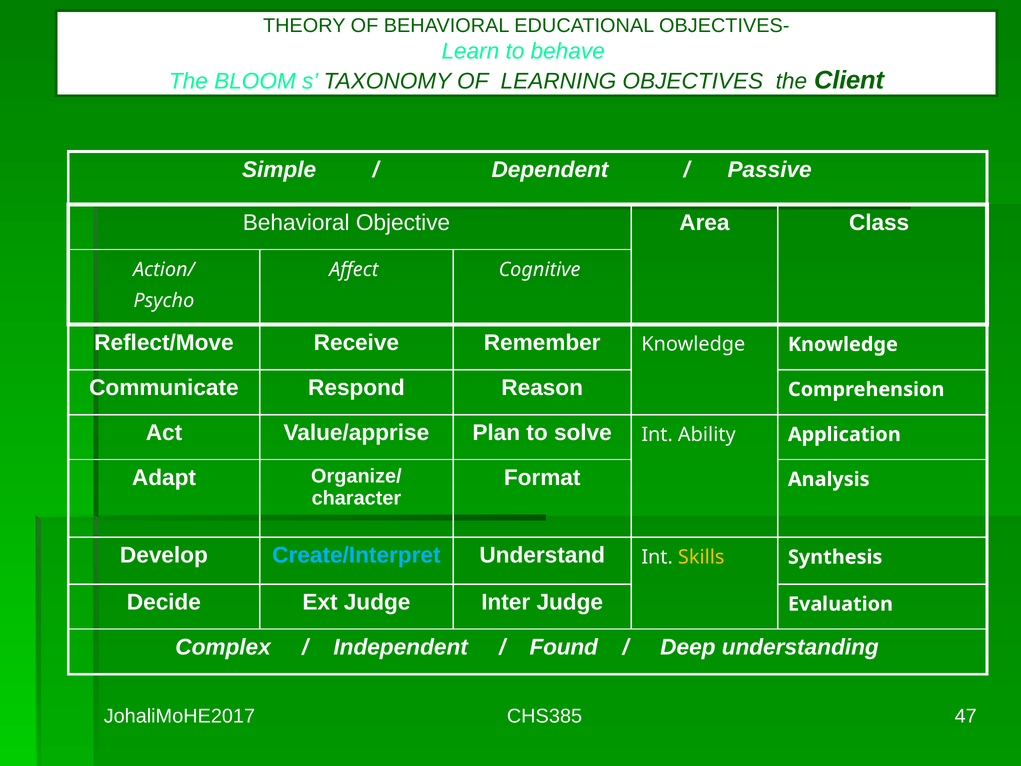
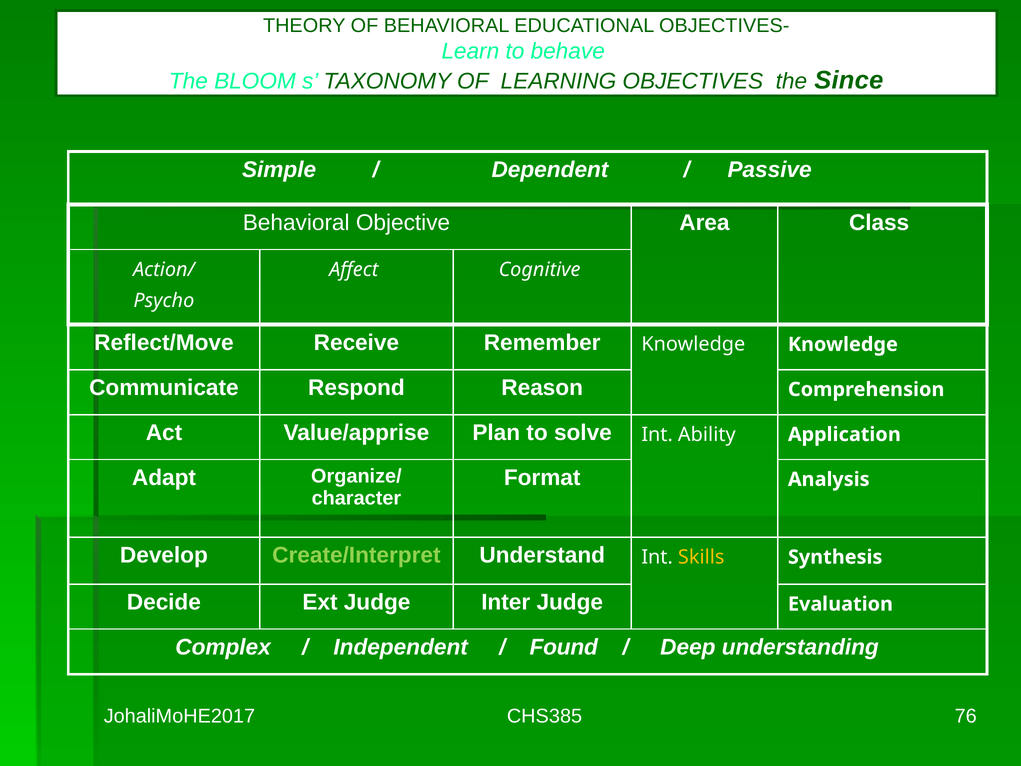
Client: Client -> Since
Create/Interpret colour: light blue -> light green
47: 47 -> 76
